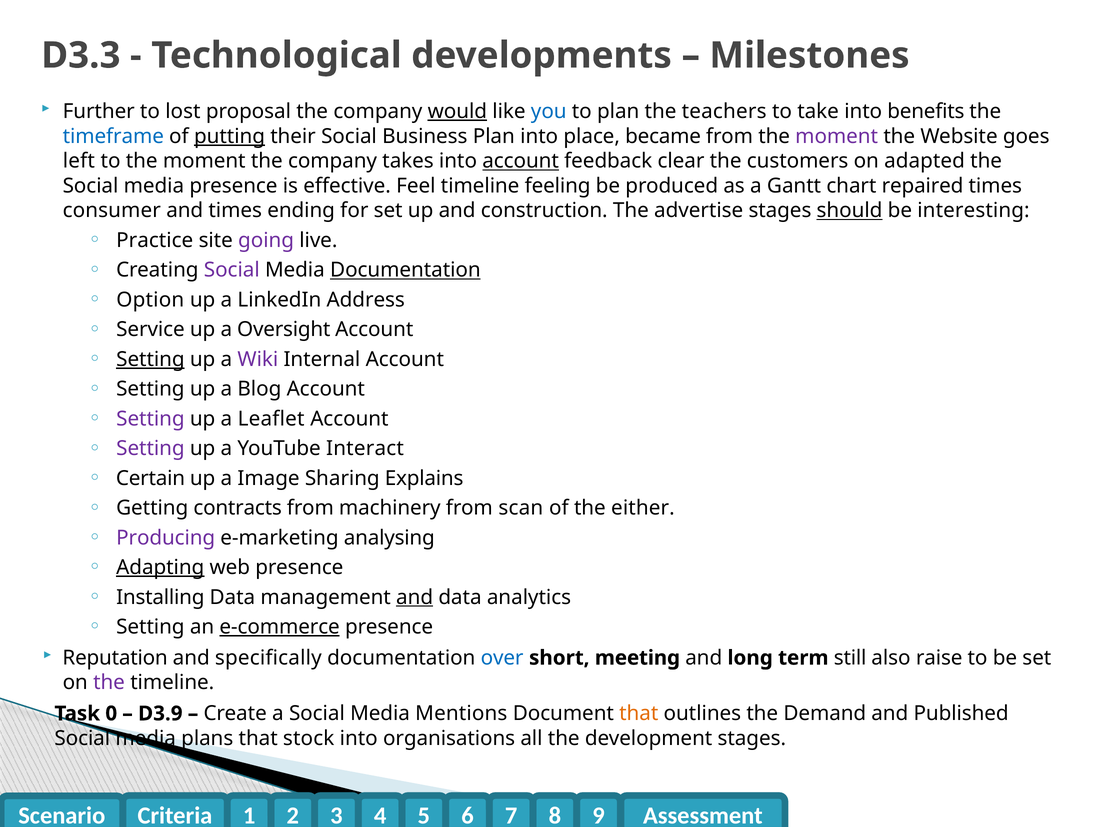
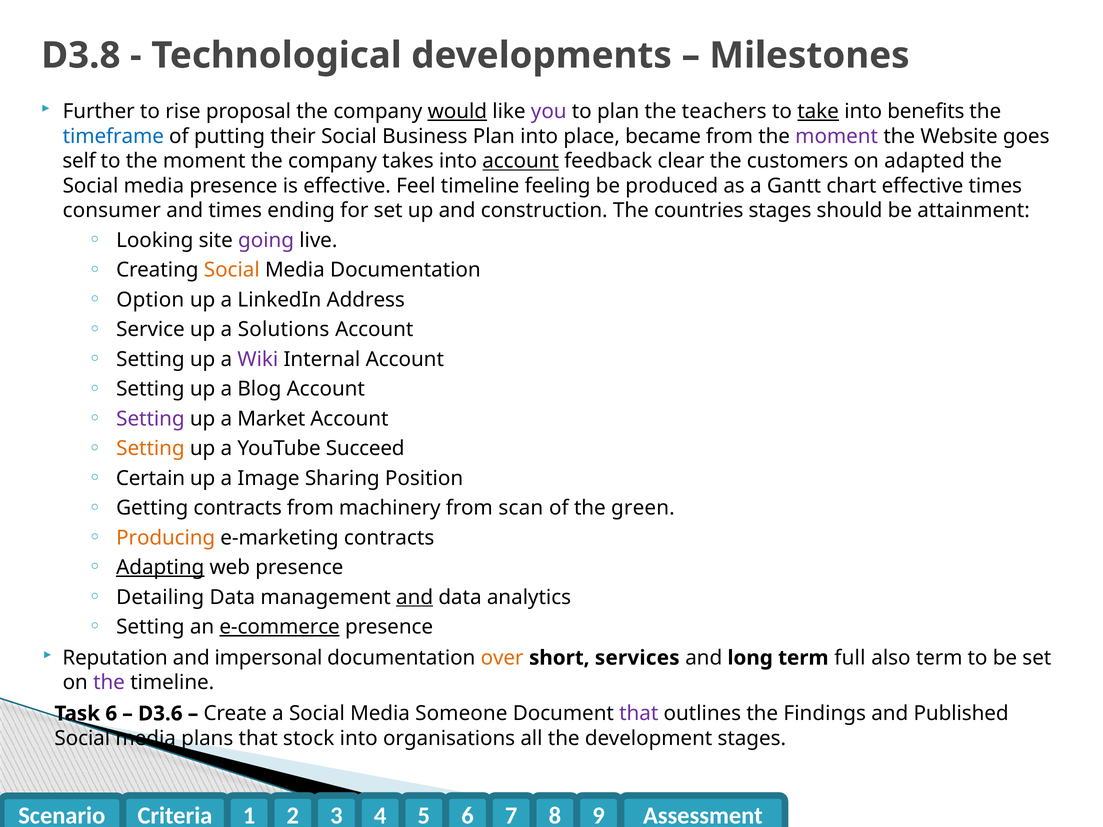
D3.3: D3.3 -> D3.8
lost: lost -> rise
you colour: blue -> purple
take underline: none -> present
putting underline: present -> none
left: left -> self
chart repaired: repaired -> effective
advertise: advertise -> countries
should underline: present -> none
interesting: interesting -> attainment
Practice: Practice -> Looking
Social at (232, 270) colour: purple -> orange
Documentation at (405, 270) underline: present -> none
Oversight: Oversight -> Solutions
Setting at (150, 359) underline: present -> none
Leaflet: Leaflet -> Market
Setting at (150, 449) colour: purple -> orange
Interact: Interact -> Succeed
Explains: Explains -> Position
either: either -> green
Producing colour: purple -> orange
e-marketing analysing: analysing -> contracts
Installing: Installing -> Detailing
specifically: specifically -> impersonal
over colour: blue -> orange
meeting: meeting -> services
still: still -> full
also raise: raise -> term
Task 0: 0 -> 6
D3.9: D3.9 -> D3.6
Mentions: Mentions -> Someone
that at (639, 714) colour: orange -> purple
Demand: Demand -> Findings
